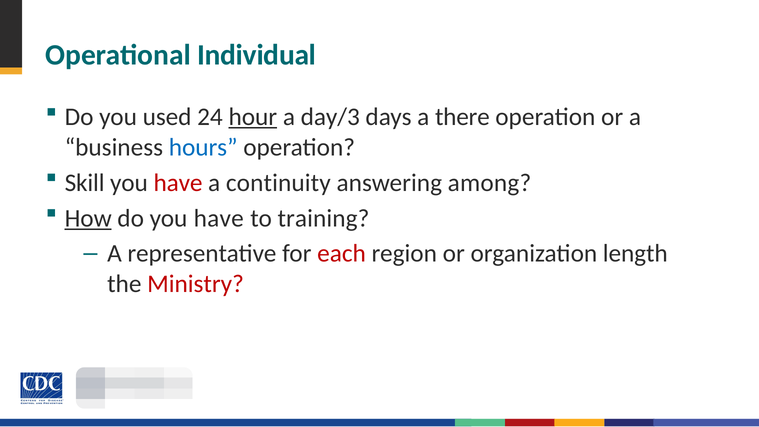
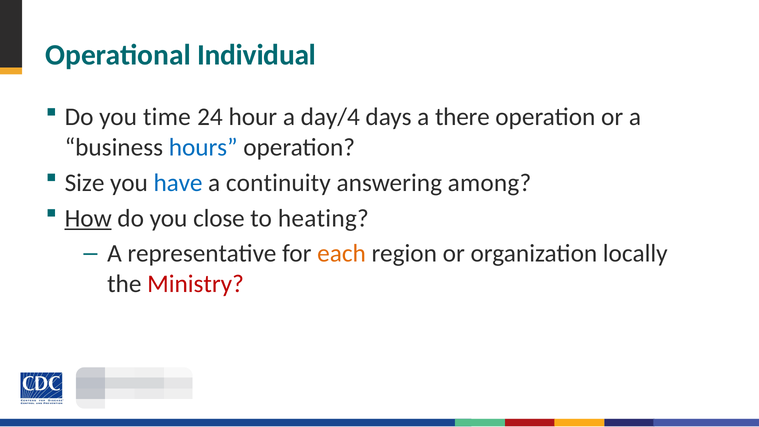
used: used -> time
hour underline: present -> none
day/3: day/3 -> day/4
Skill: Skill -> Size
have at (178, 183) colour: red -> blue
do you have: have -> close
training: training -> heating
each colour: red -> orange
length: length -> locally
